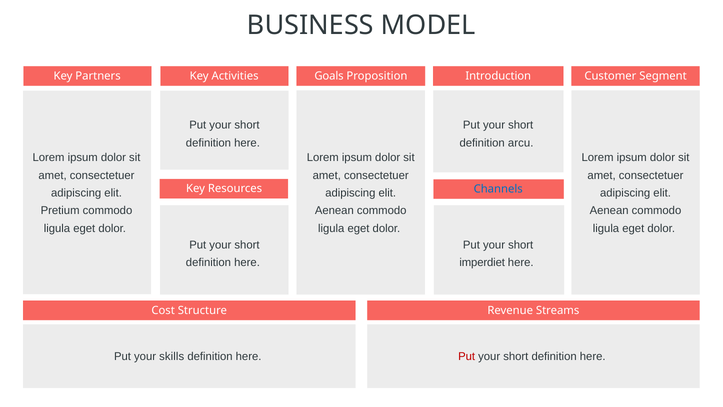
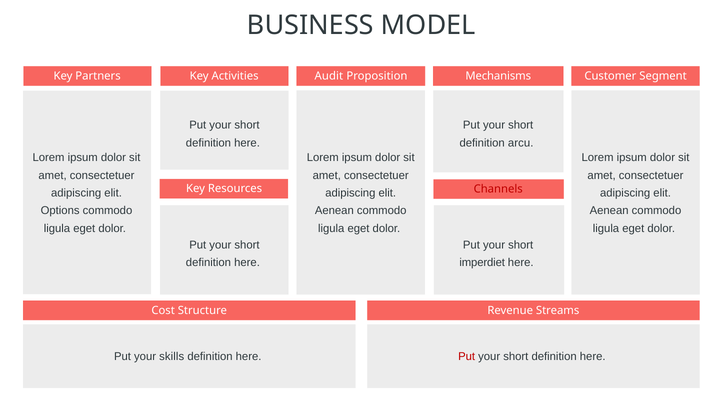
Goals: Goals -> Audit
Introduction: Introduction -> Mechanisms
Channels colour: blue -> red
Pretium: Pretium -> Options
